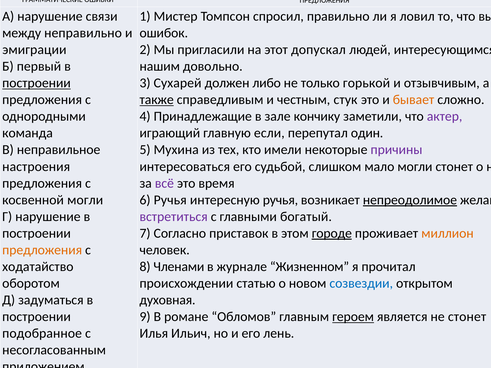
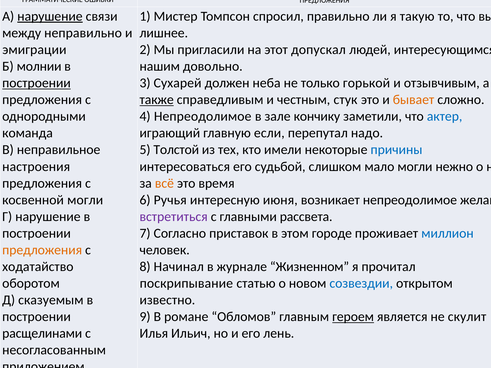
нарушение at (50, 16) underline: none -> present
ловил: ловил -> такую
ошибок: ошибок -> лишнее
первый: первый -> молнии
либо: либо -> неба
4 Принадлежащие: Принадлежащие -> Непреодолимое
актер colour: purple -> blue
один: один -> надо
Мухина: Мухина -> Толстой
причины colour: purple -> blue
могли стонет: стонет -> нежно
всё colour: purple -> orange
интересную ручья: ручья -> июня
непреодолимое at (410, 200) underline: present -> none
богатый: богатый -> рассвета
городе underline: present -> none
миллион colour: orange -> blue
Членами: Членами -> Начинал
происхождении: происхождении -> поскрипывание
задуматься: задуматься -> сказуемым
духовная: духовная -> известно
не стонет: стонет -> скулит
подобранное: подобранное -> расщелинами
